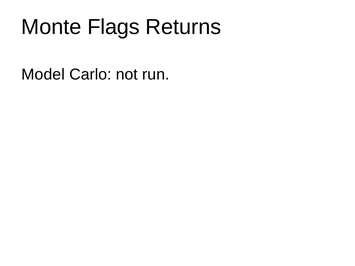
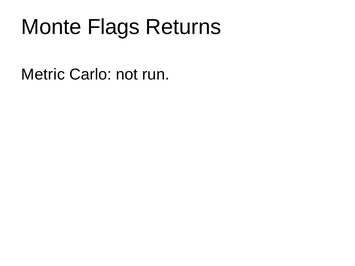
Model: Model -> Metric
